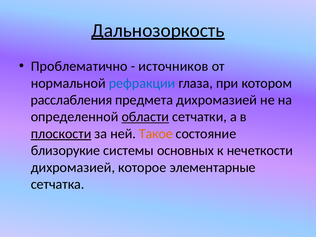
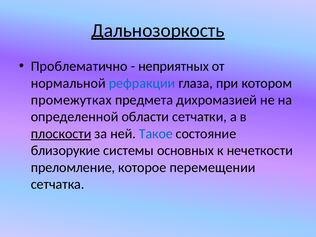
источников: источников -> неприятных
расслабления: расслабления -> промежутках
области underline: present -> none
Такое colour: orange -> blue
дихромазией at (73, 167): дихромазией -> преломление
элементарные: элементарные -> перемещении
